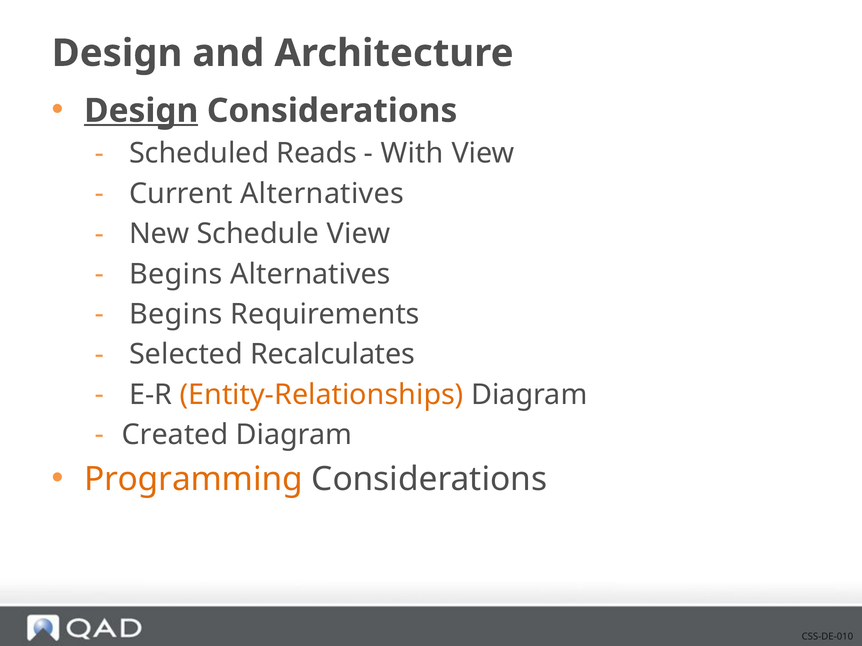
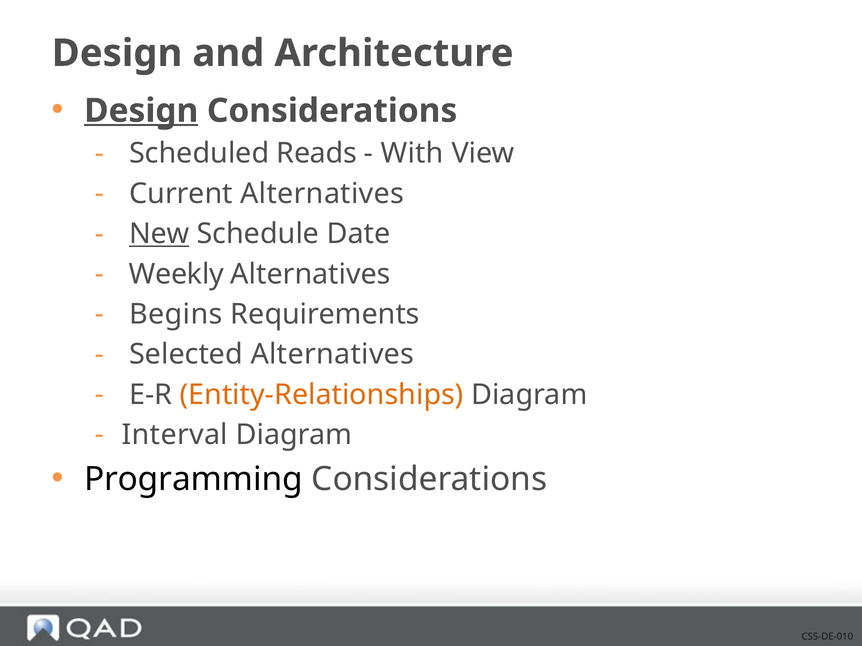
New underline: none -> present
Schedule View: View -> Date
Begins at (176, 274): Begins -> Weekly
Selected Recalculates: Recalculates -> Alternatives
Created: Created -> Interval
Programming colour: orange -> black
